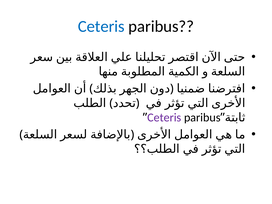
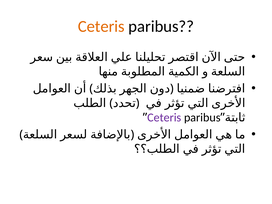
Ceteris at (101, 26) colour: blue -> orange
